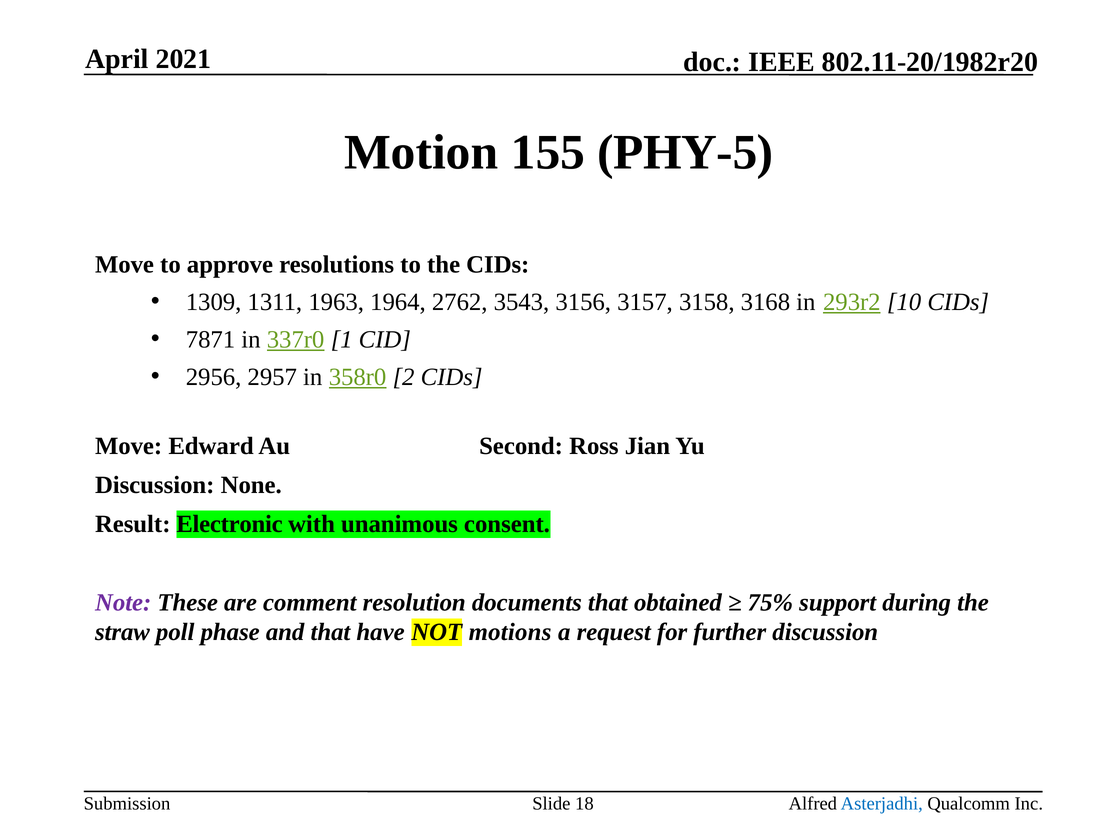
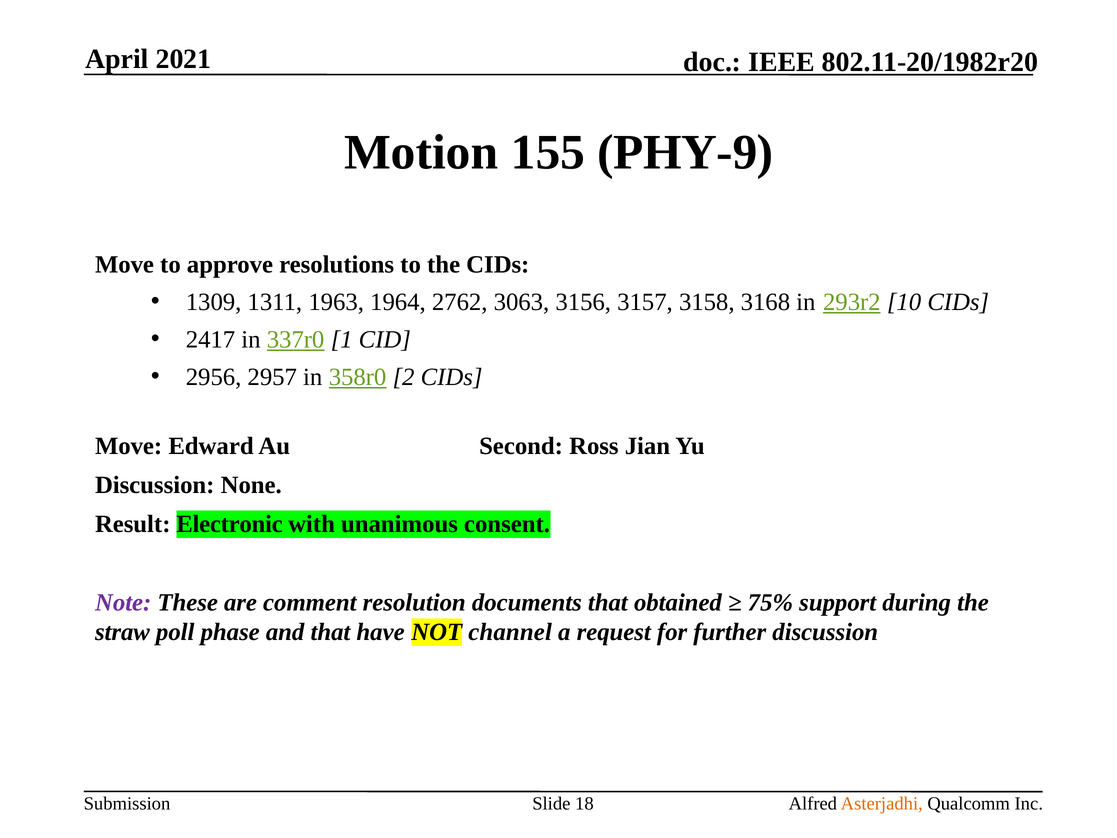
PHY-5: PHY-5 -> PHY-9
3543: 3543 -> 3063
7871: 7871 -> 2417
motions: motions -> channel
Asterjadhi colour: blue -> orange
